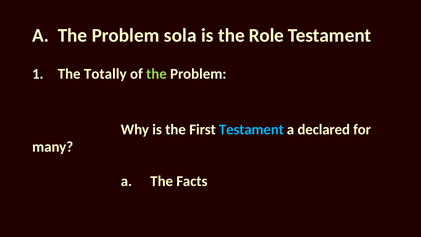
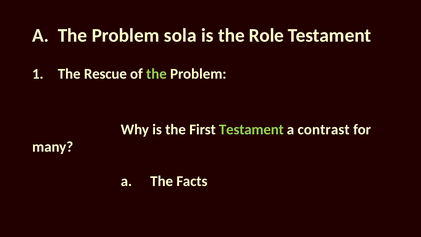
Totally: Totally -> Rescue
Testament at (251, 129) colour: light blue -> light green
declared: declared -> contrast
